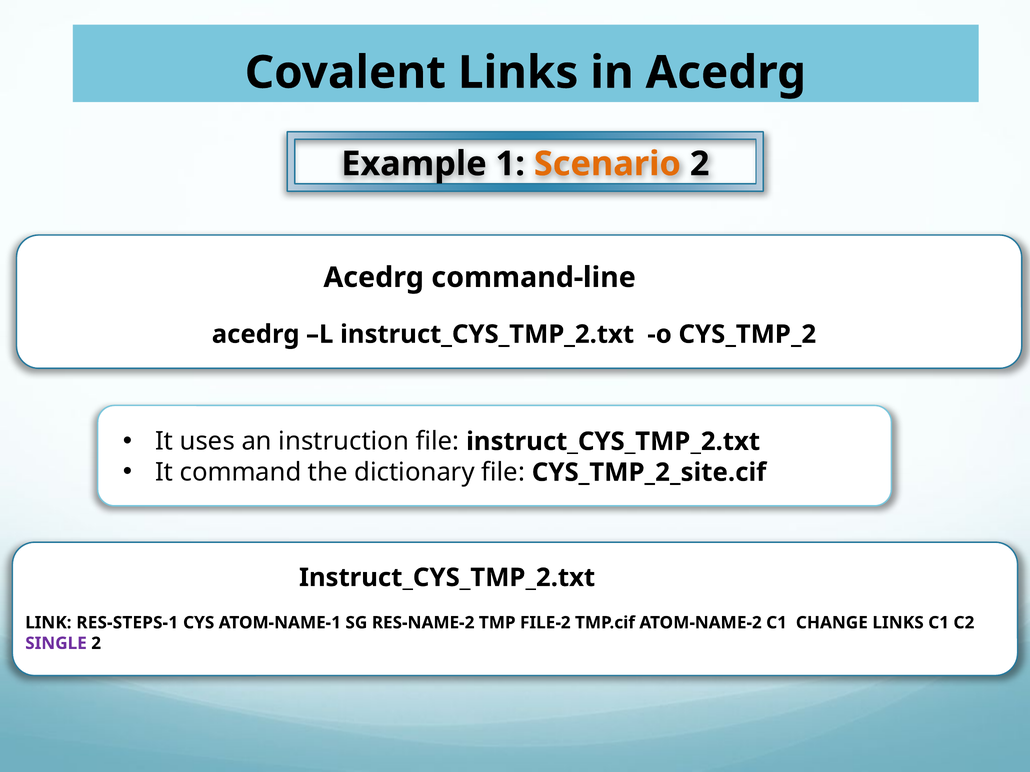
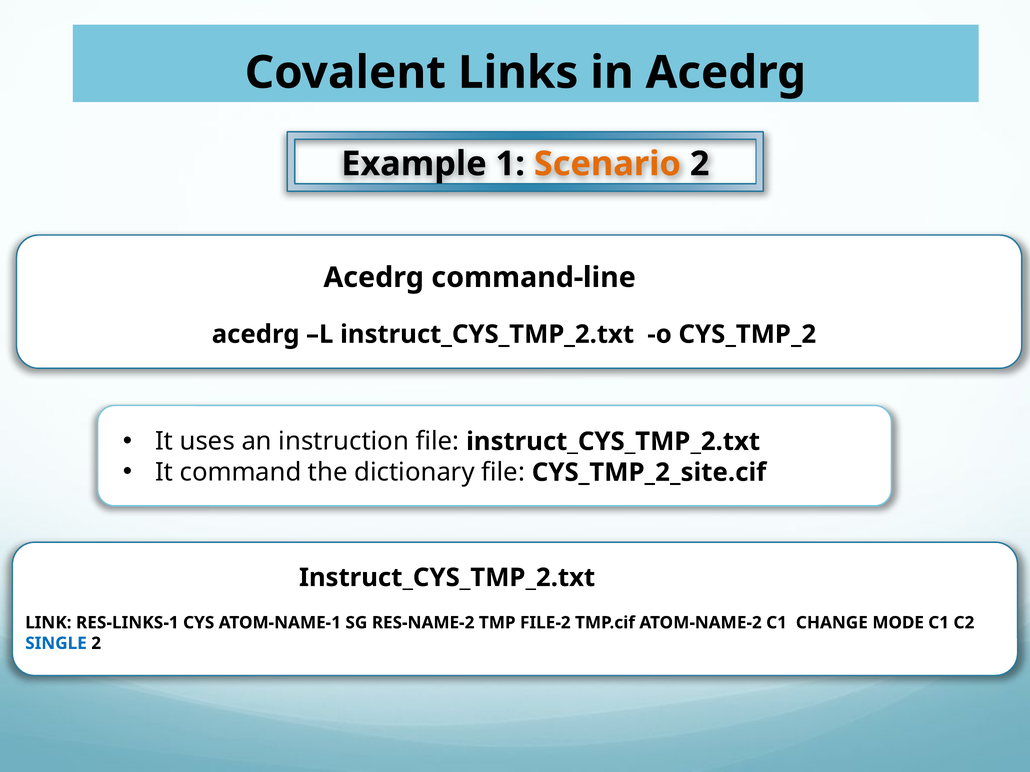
RES-STEPS-1: RES-STEPS-1 -> RES-LINKS-1
CHANGE LINKS: LINKS -> MODE
SINGLE colour: purple -> blue
